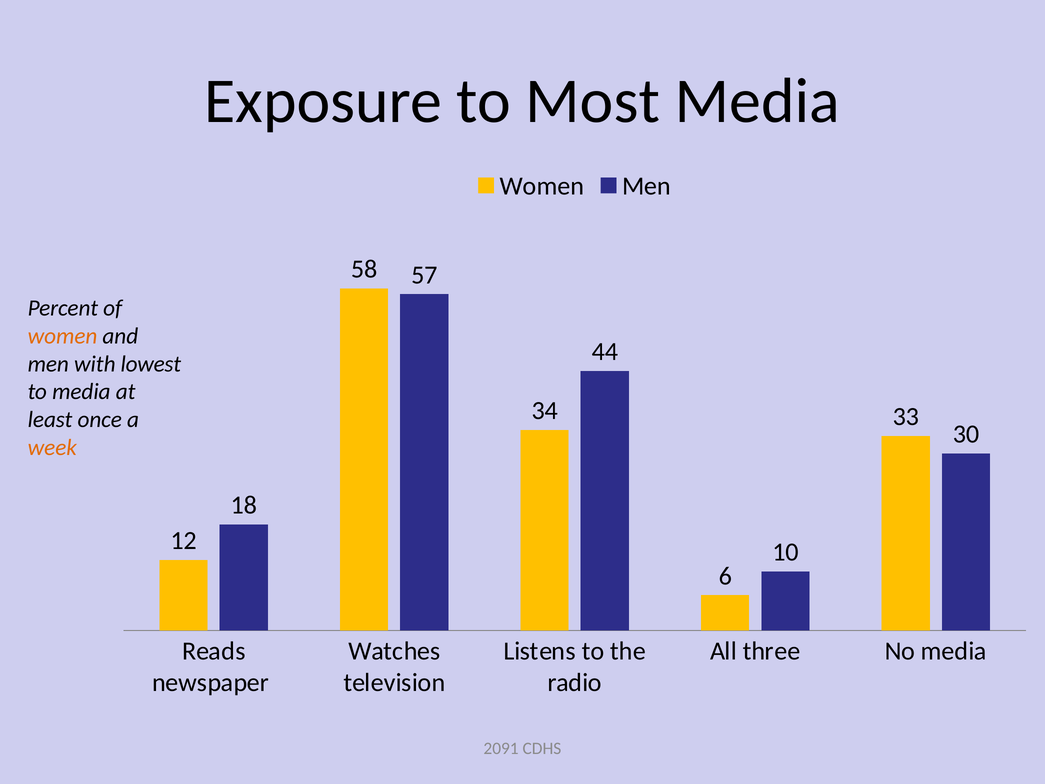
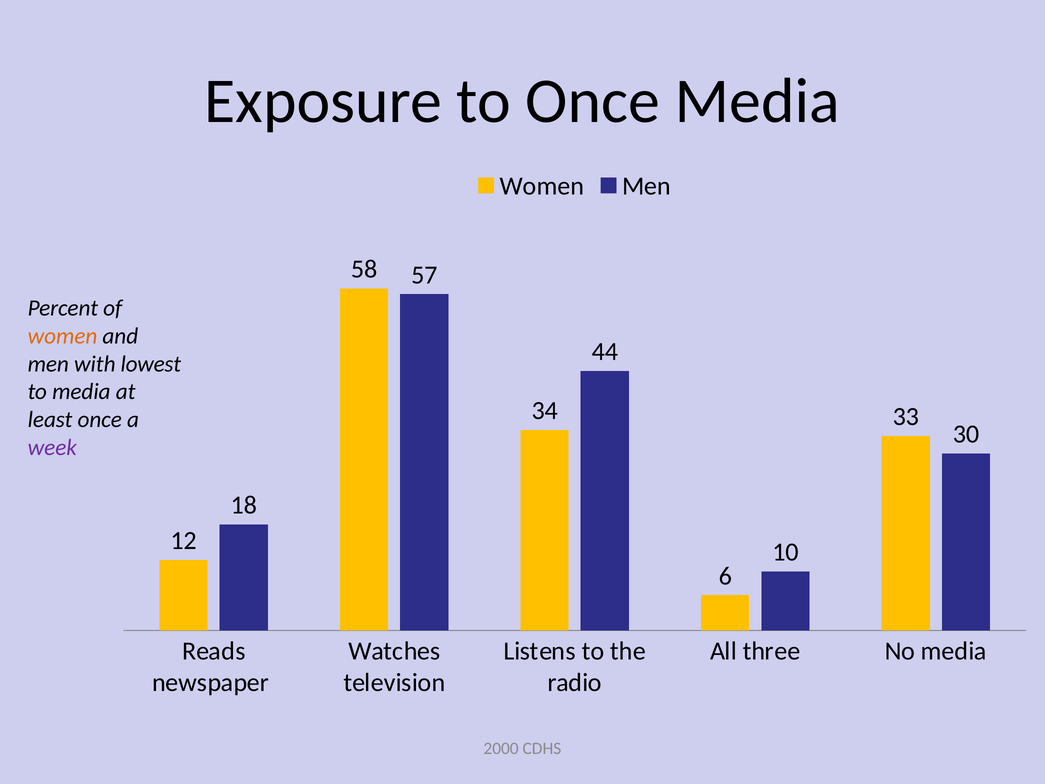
to Most: Most -> Once
week colour: orange -> purple
2091: 2091 -> 2000
